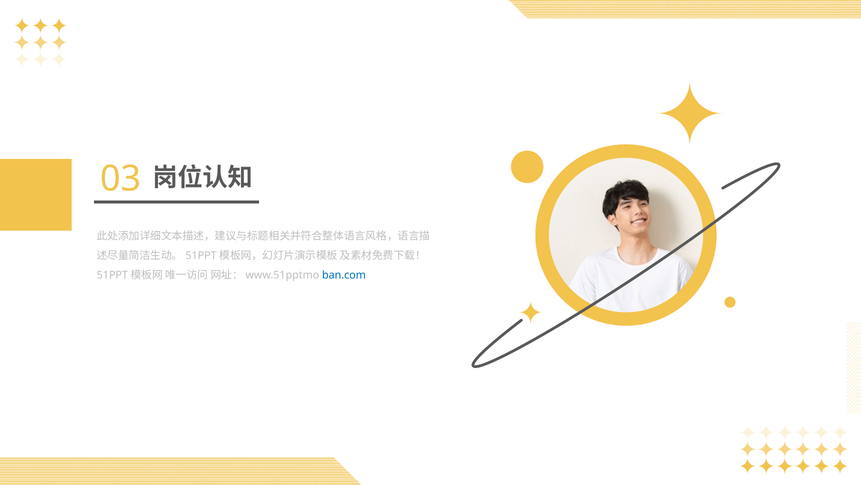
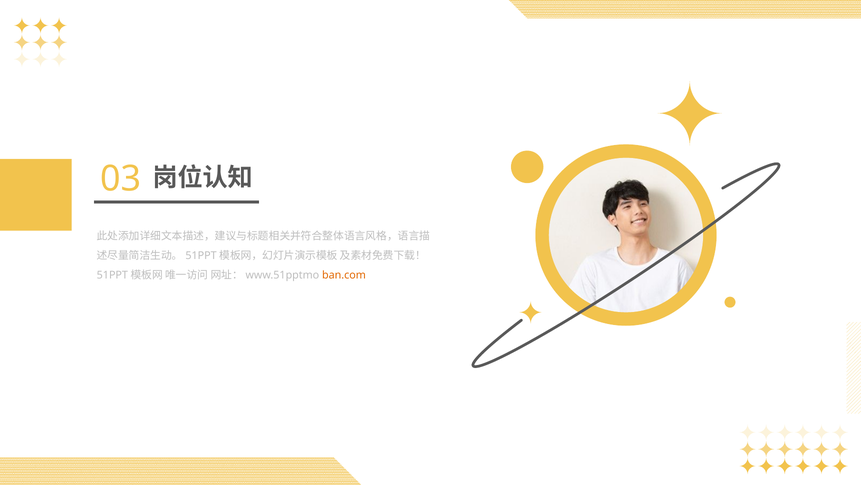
ban.com colour: blue -> orange
